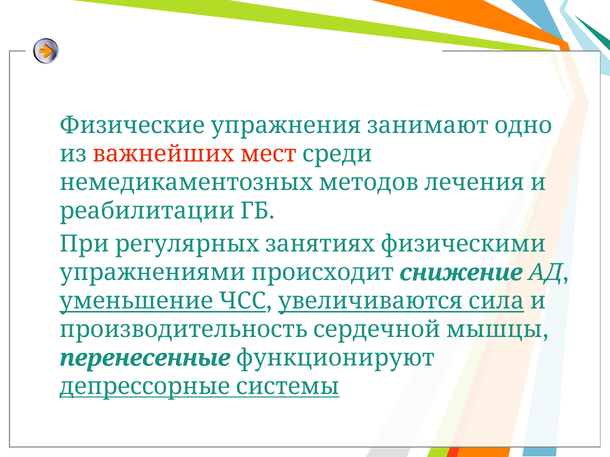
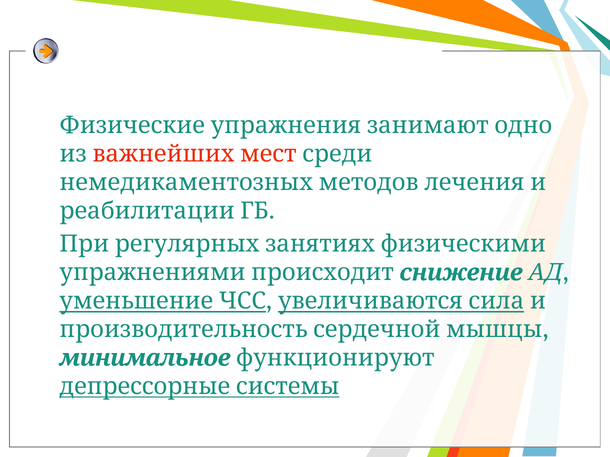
перенесенные: перенесенные -> минимальное
